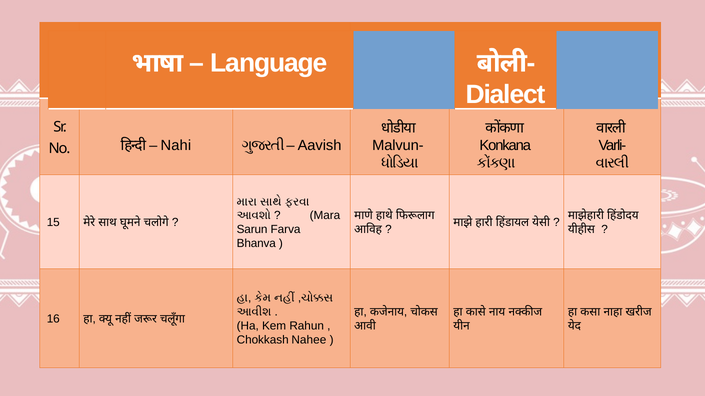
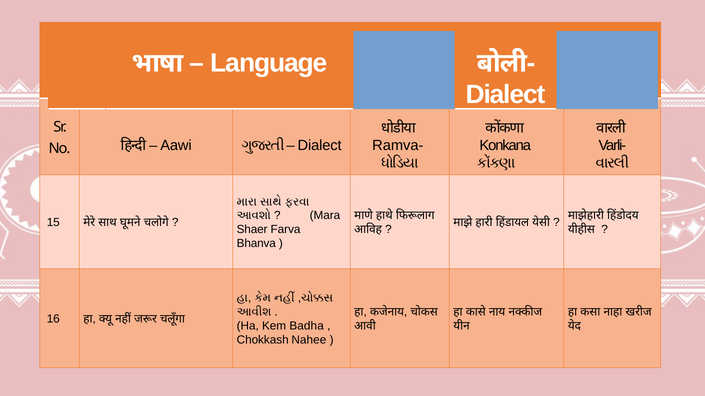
Malvun-: Malvun- -> Ramva-
Aavish at (320, 146): Aavish -> Dialect
Nahi: Nahi -> Aawi
Sarun: Sarun -> Shaer
Rahun: Rahun -> Badha
